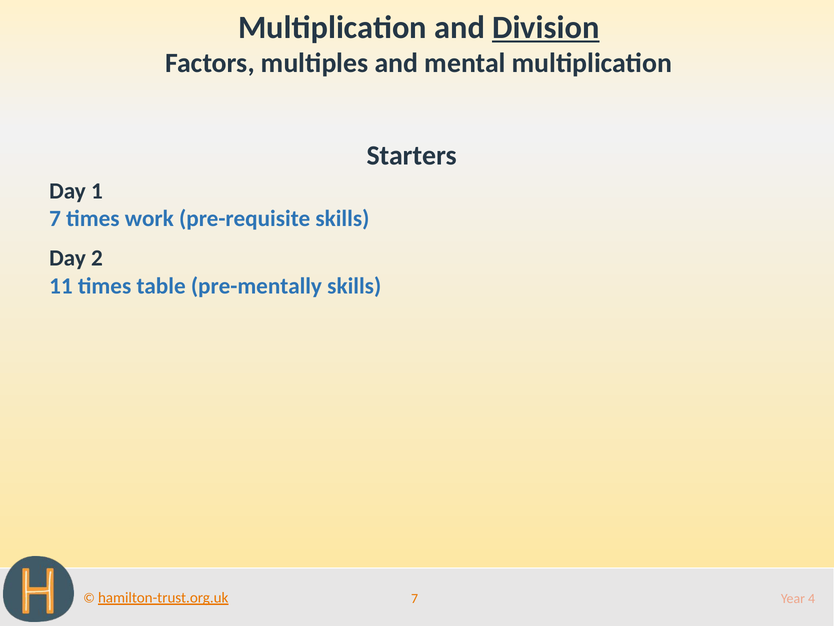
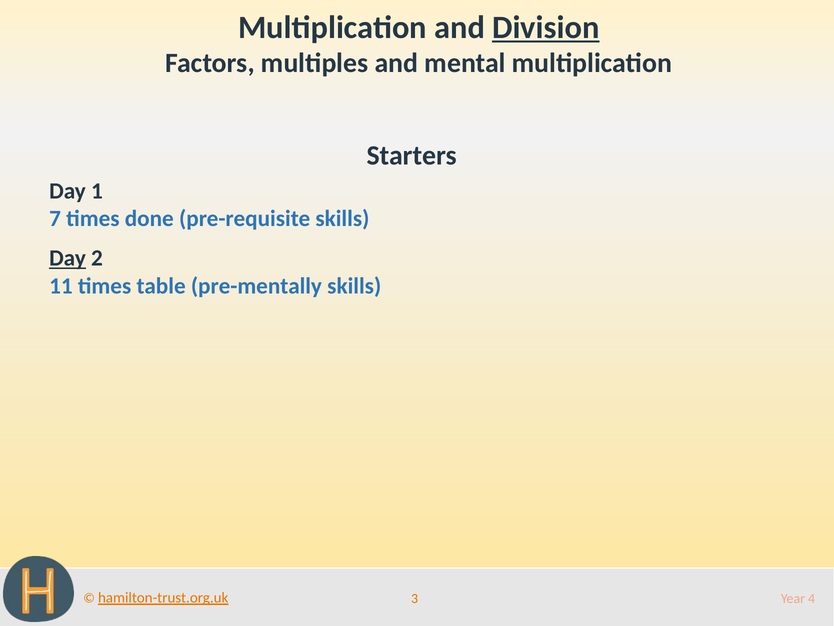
work: work -> done
Day at (68, 258) underline: none -> present
7 at (415, 598): 7 -> 3
